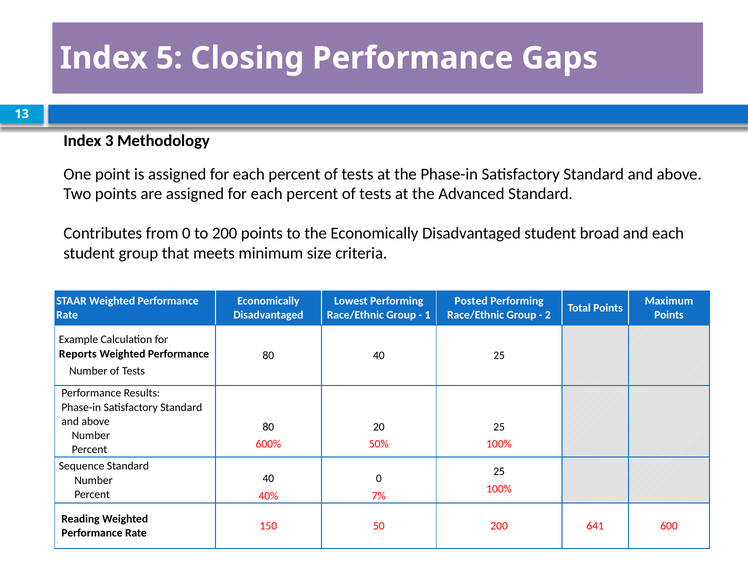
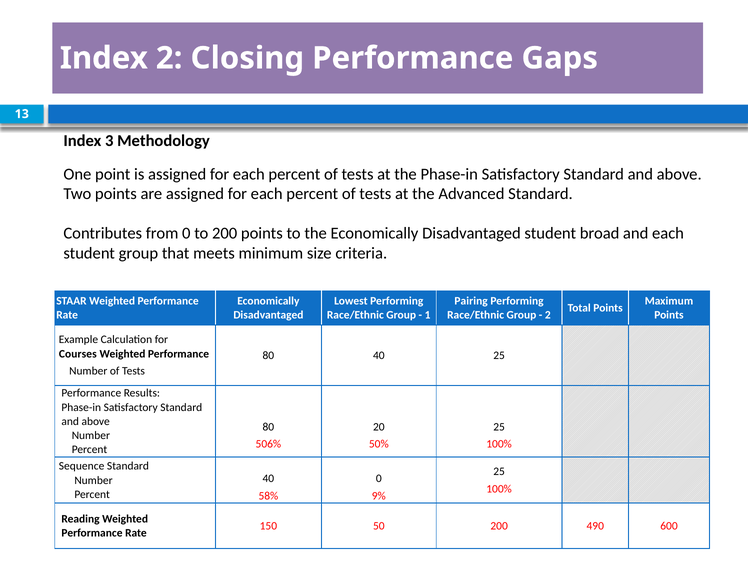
Index 5: 5 -> 2
Posted: Posted -> Pairing
Reports: Reports -> Courses
600%: 600% -> 506%
40%: 40% -> 58%
7%: 7% -> 9%
641: 641 -> 490
